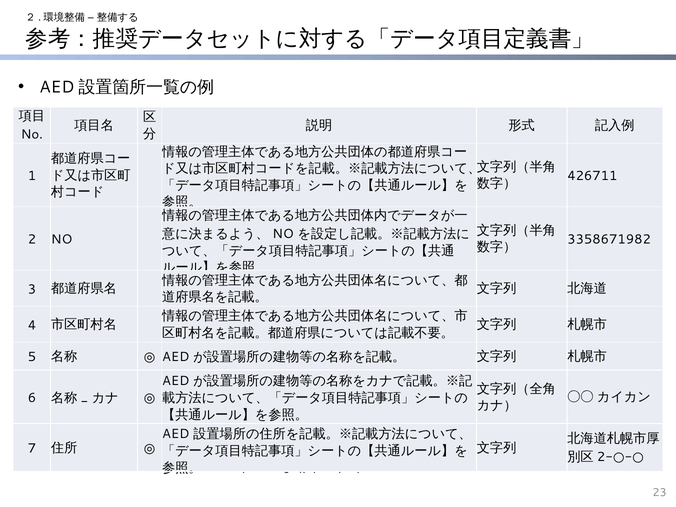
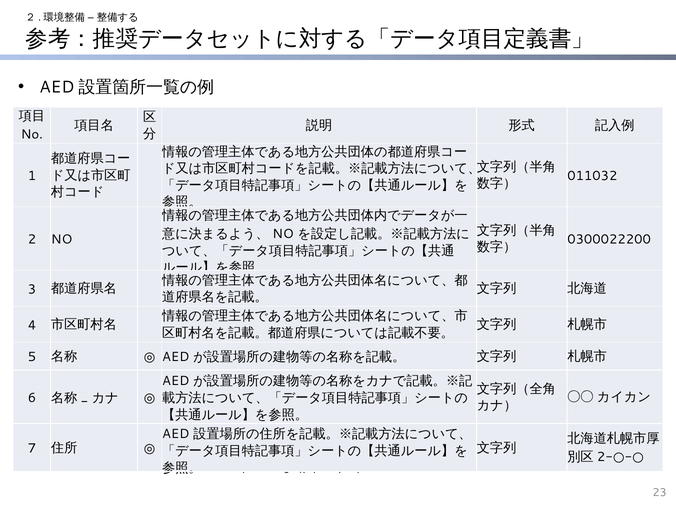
426711: 426711 -> 011032
3358671982: 3358671982 -> 0300022200
